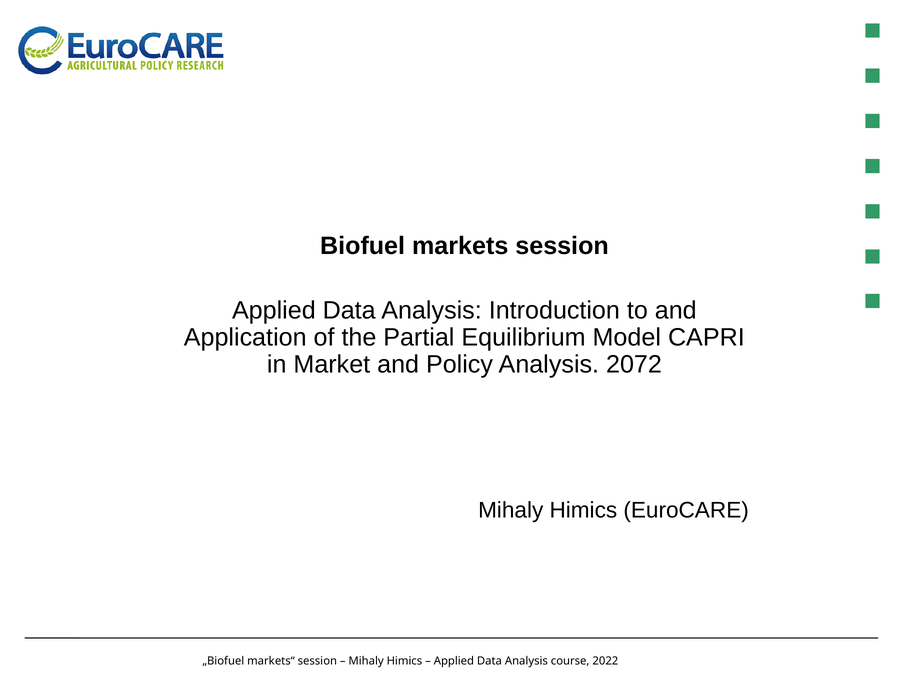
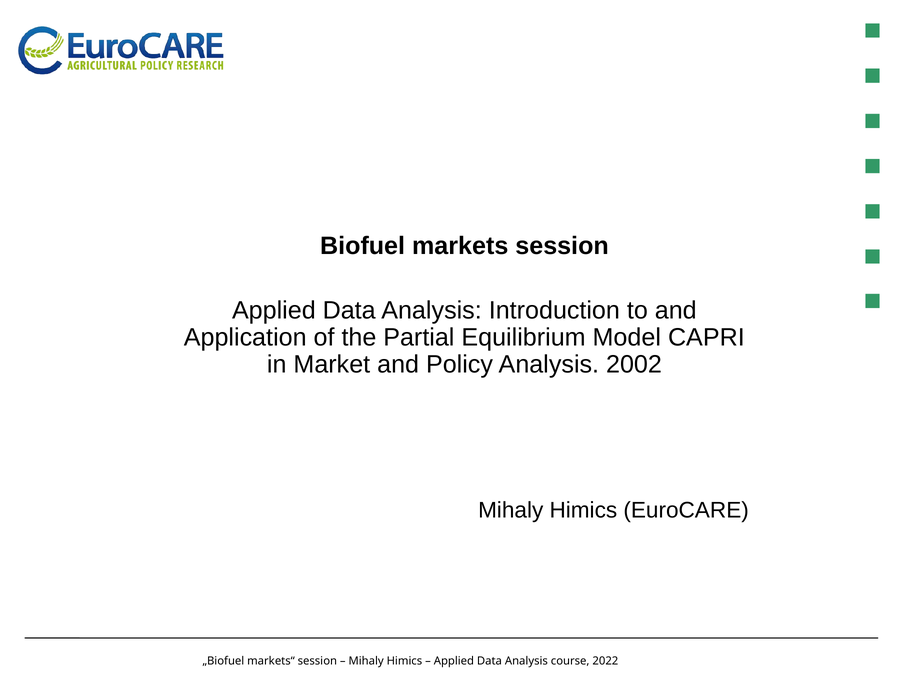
2072: 2072 -> 2002
